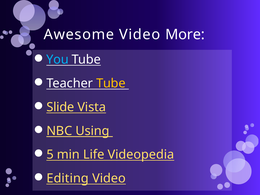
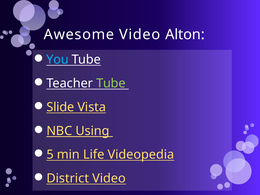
More: More -> Alton
Tube at (111, 83) colour: yellow -> light green
Editing: Editing -> District
